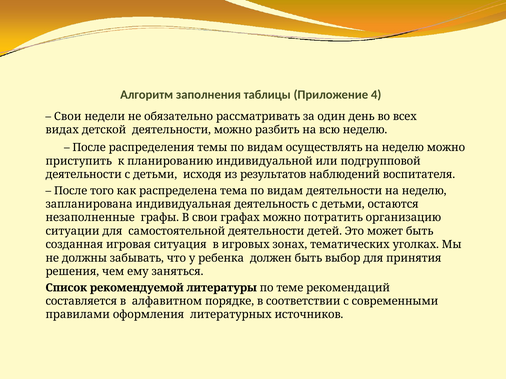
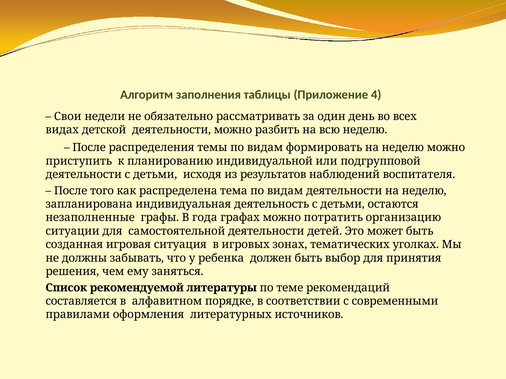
осуществлять: осуществлять -> формировать
В свои: свои -> года
